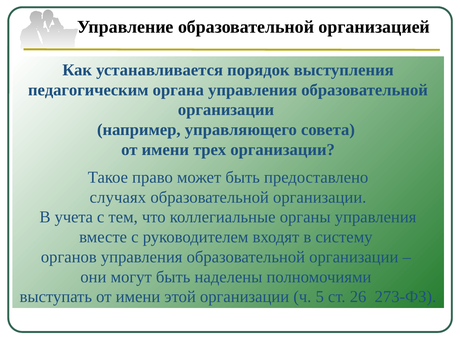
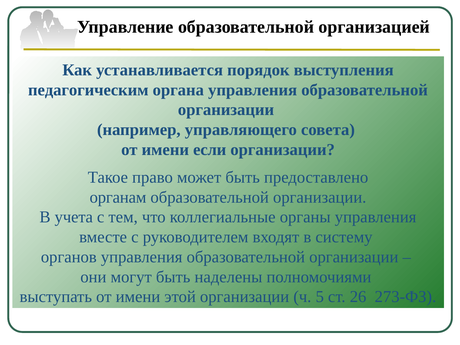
трех: трех -> если
случаях: случаях -> органам
